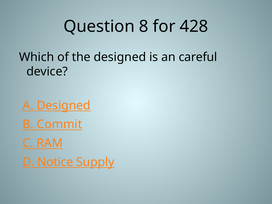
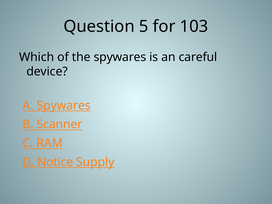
8: 8 -> 5
428: 428 -> 103
the designed: designed -> spywares
A Designed: Designed -> Spywares
Commit: Commit -> Scanner
